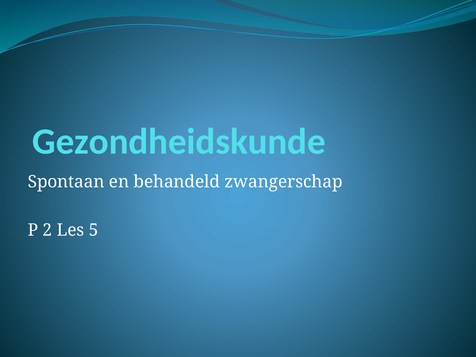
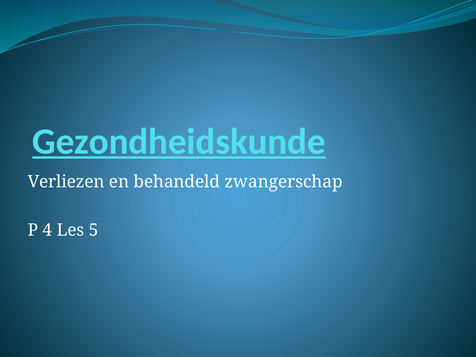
Gezondheidskunde underline: none -> present
Spontaan: Spontaan -> Verliezen
2: 2 -> 4
